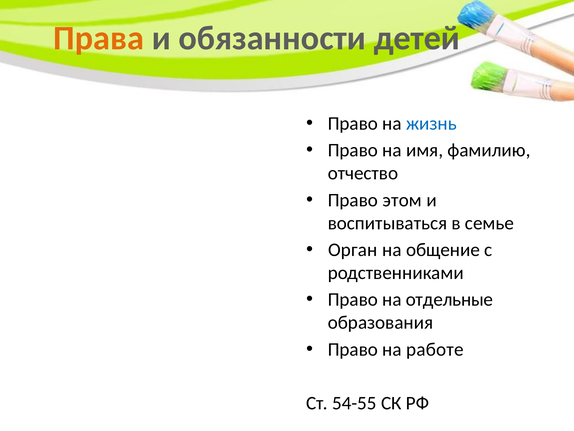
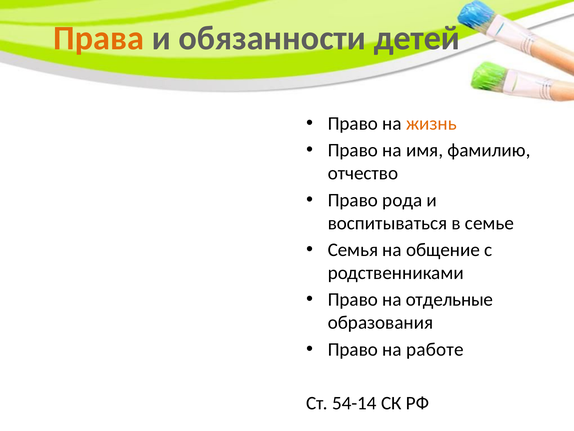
жизнь colour: blue -> orange
этом: этом -> рода
Орган: Орган -> Семья
54-55: 54-55 -> 54-14
